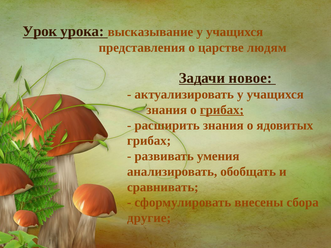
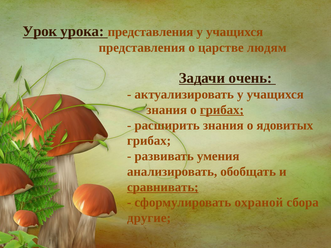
урока высказывание: высказывание -> представления
новое: новое -> очень
сравнивать underline: none -> present
внесены: внесены -> охраной
